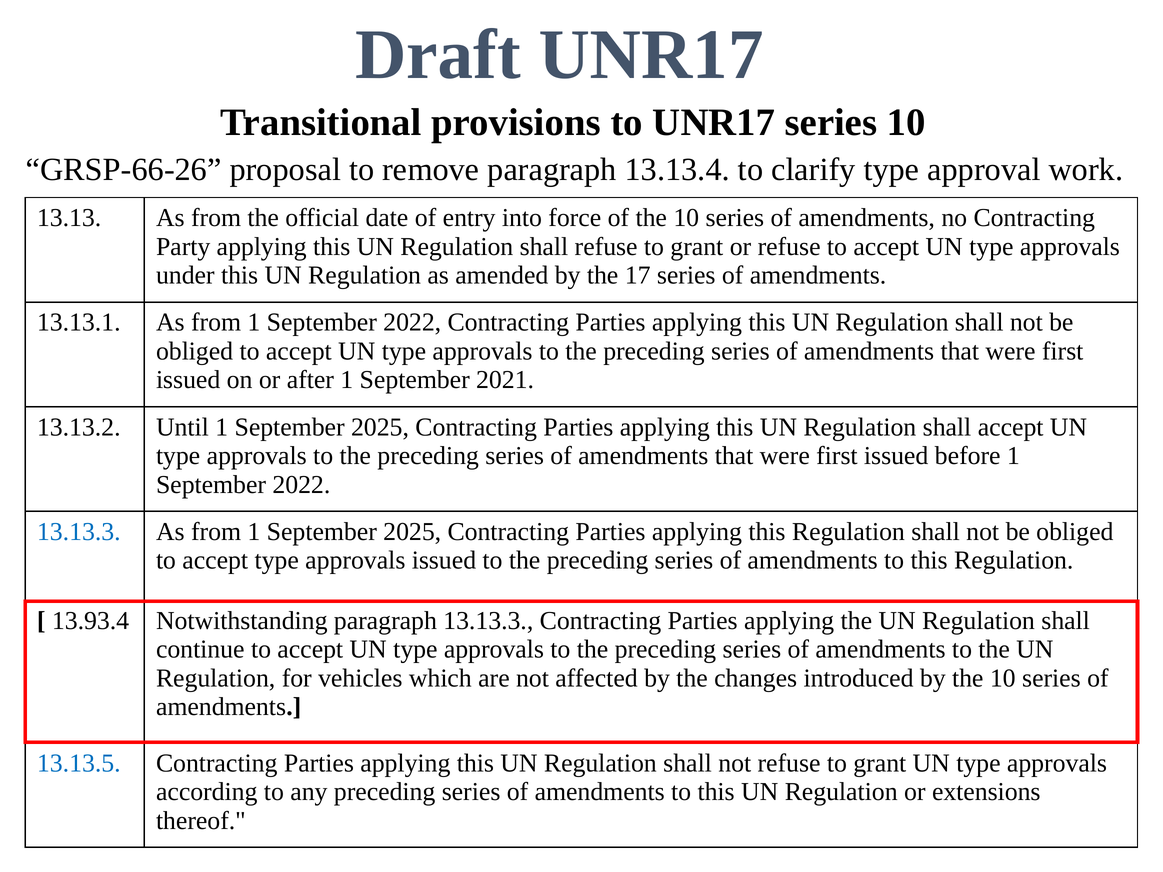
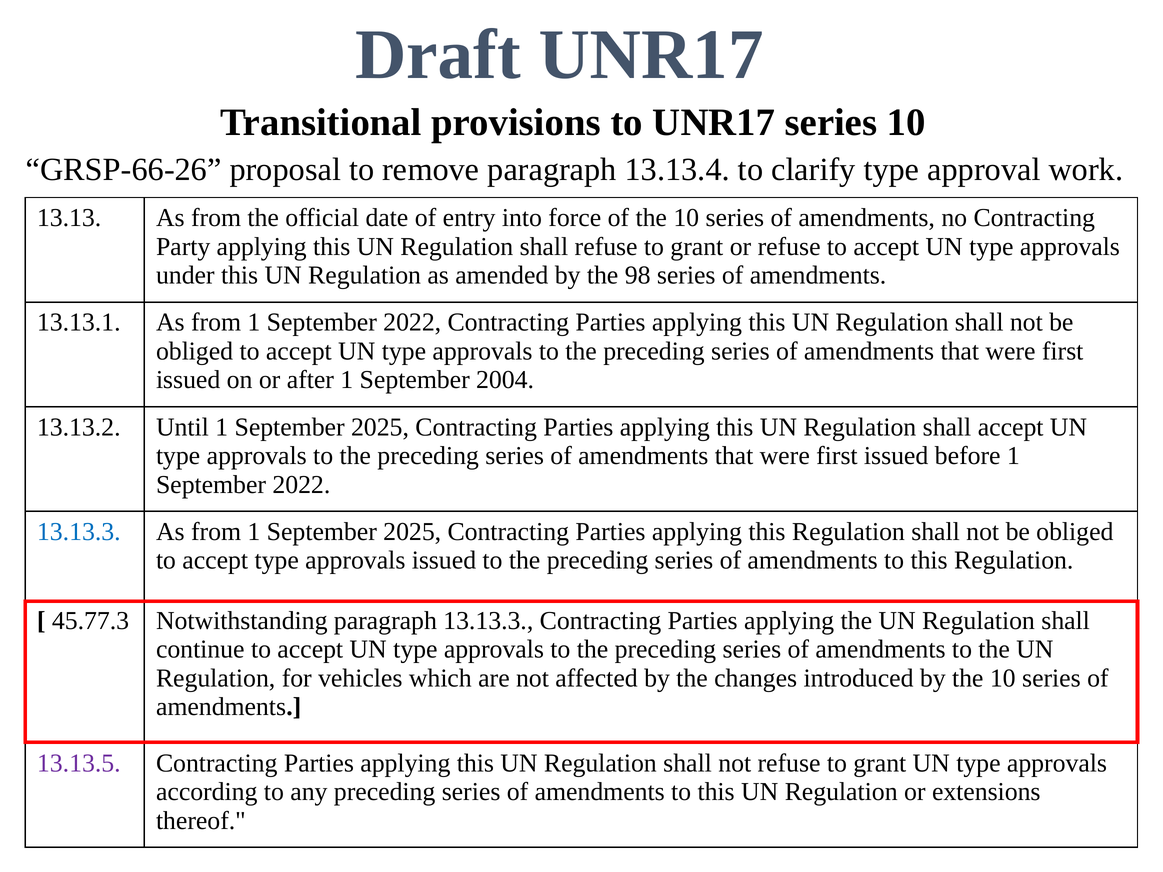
17: 17 -> 98
2021: 2021 -> 2004
13.93.4: 13.93.4 -> 45.77.3
13.13.5 colour: blue -> purple
